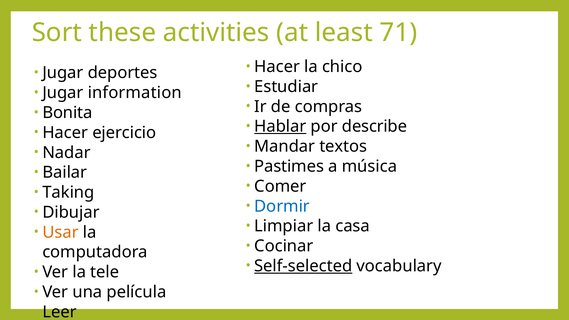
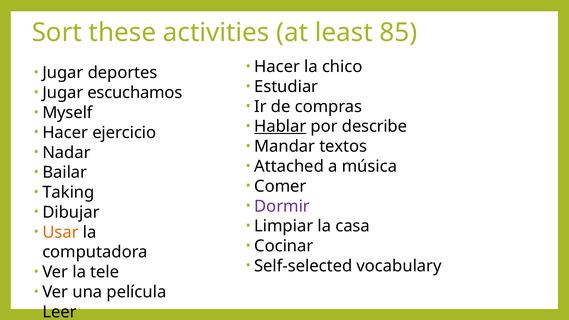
71: 71 -> 85
information: information -> escuchamos
Bonita: Bonita -> Myself
Pastimes: Pastimes -> Attached
Dormir colour: blue -> purple
Self-selected underline: present -> none
